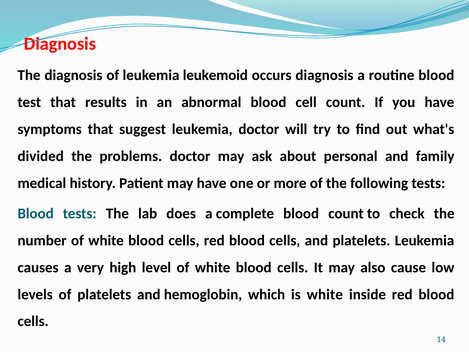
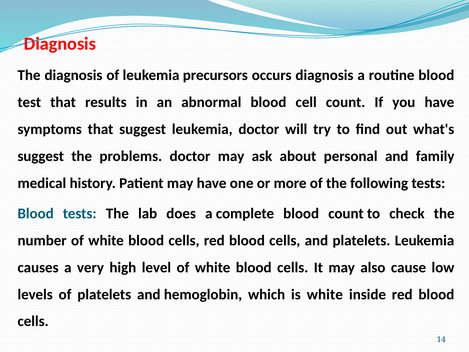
leukemoid: leukemoid -> precursors
divided at (41, 156): divided -> suggest
